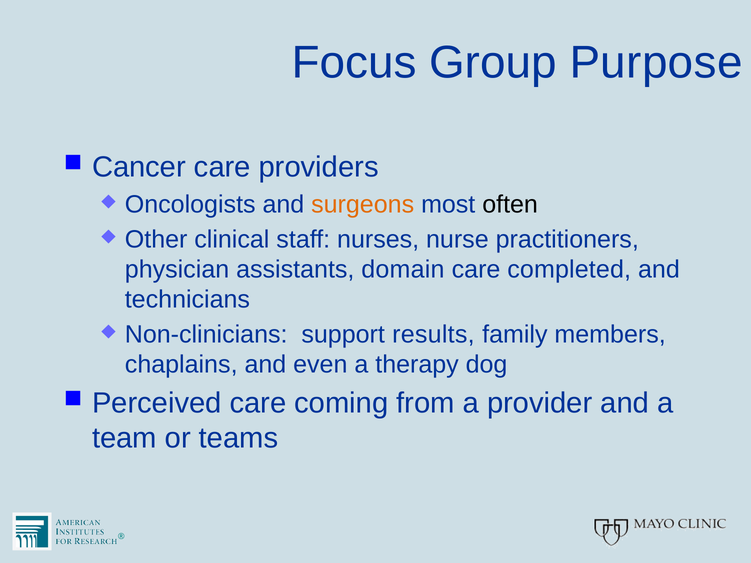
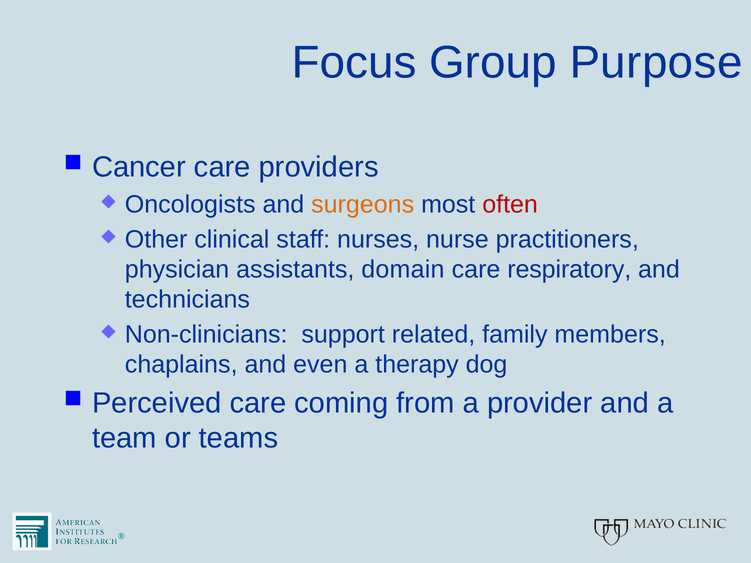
often colour: black -> red
completed: completed -> respiratory
results: results -> related
